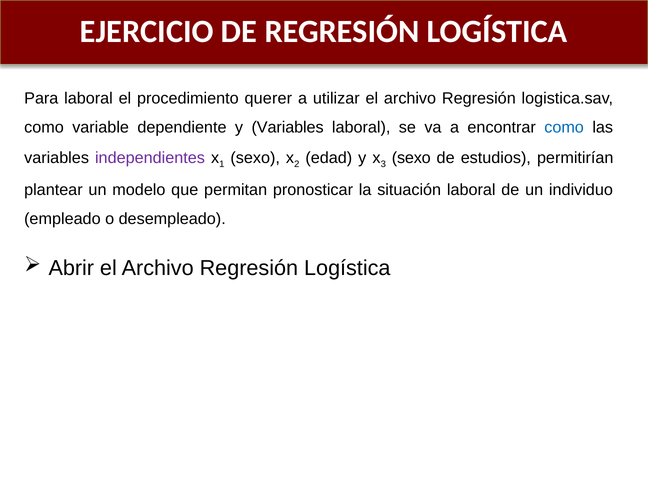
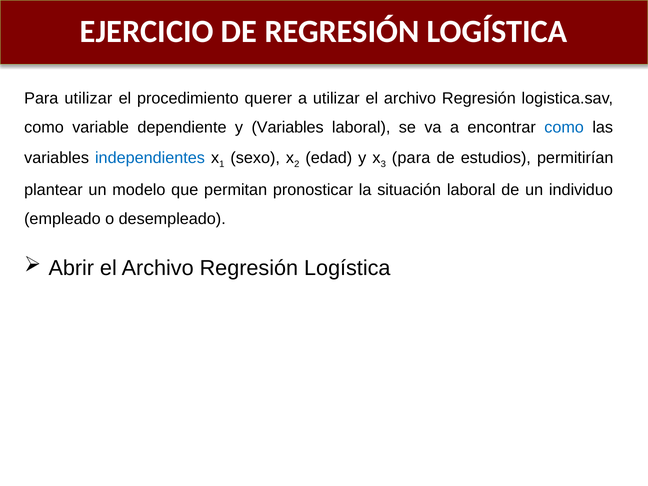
Para laboral: laboral -> utilizar
independientes colour: purple -> blue
sexo at (411, 158): sexo -> para
